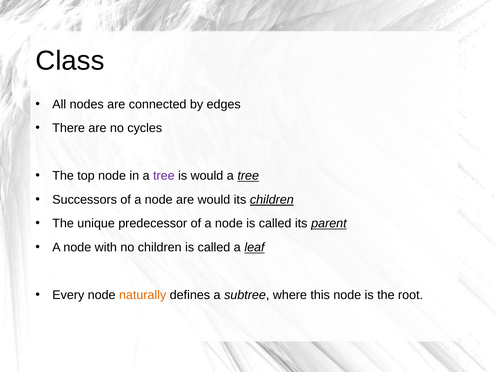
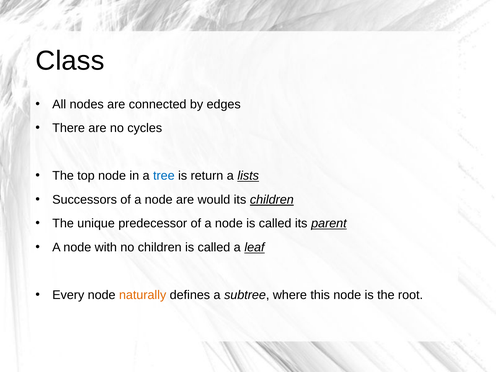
tree at (164, 176) colour: purple -> blue
is would: would -> return
tree at (248, 176): tree -> lists
